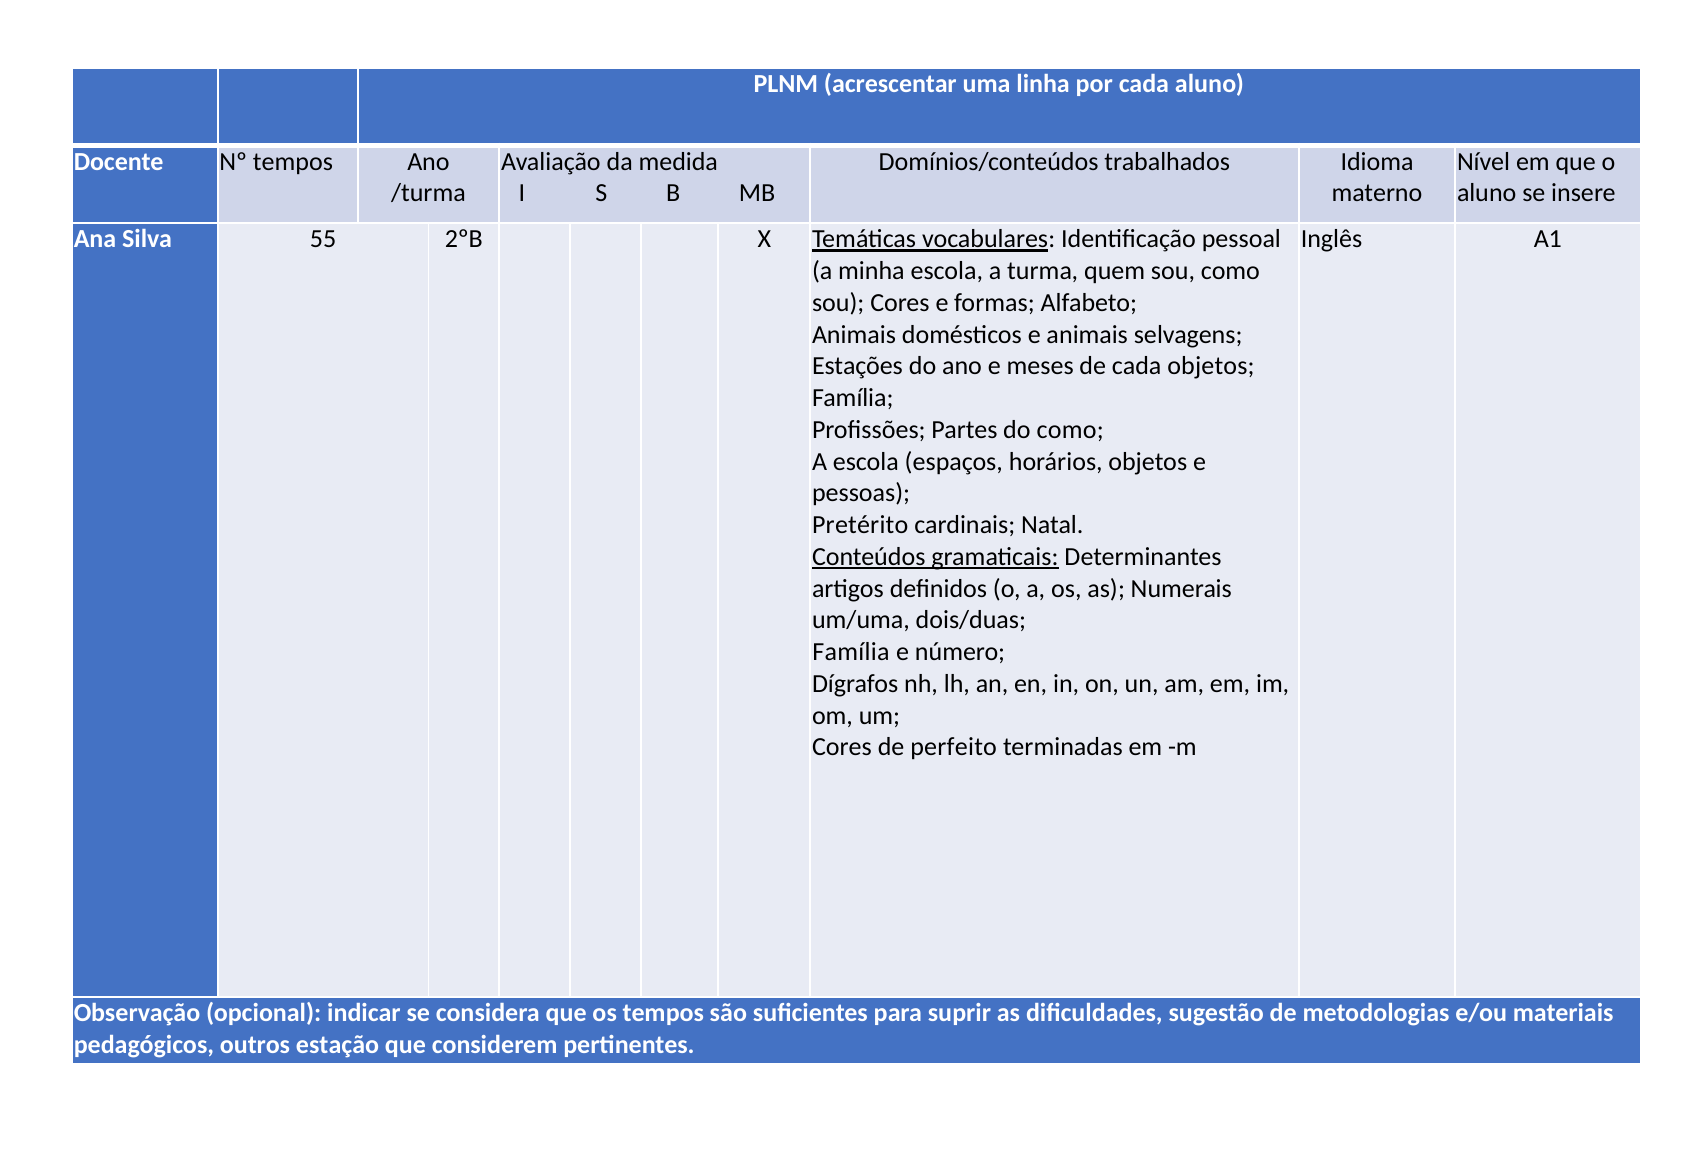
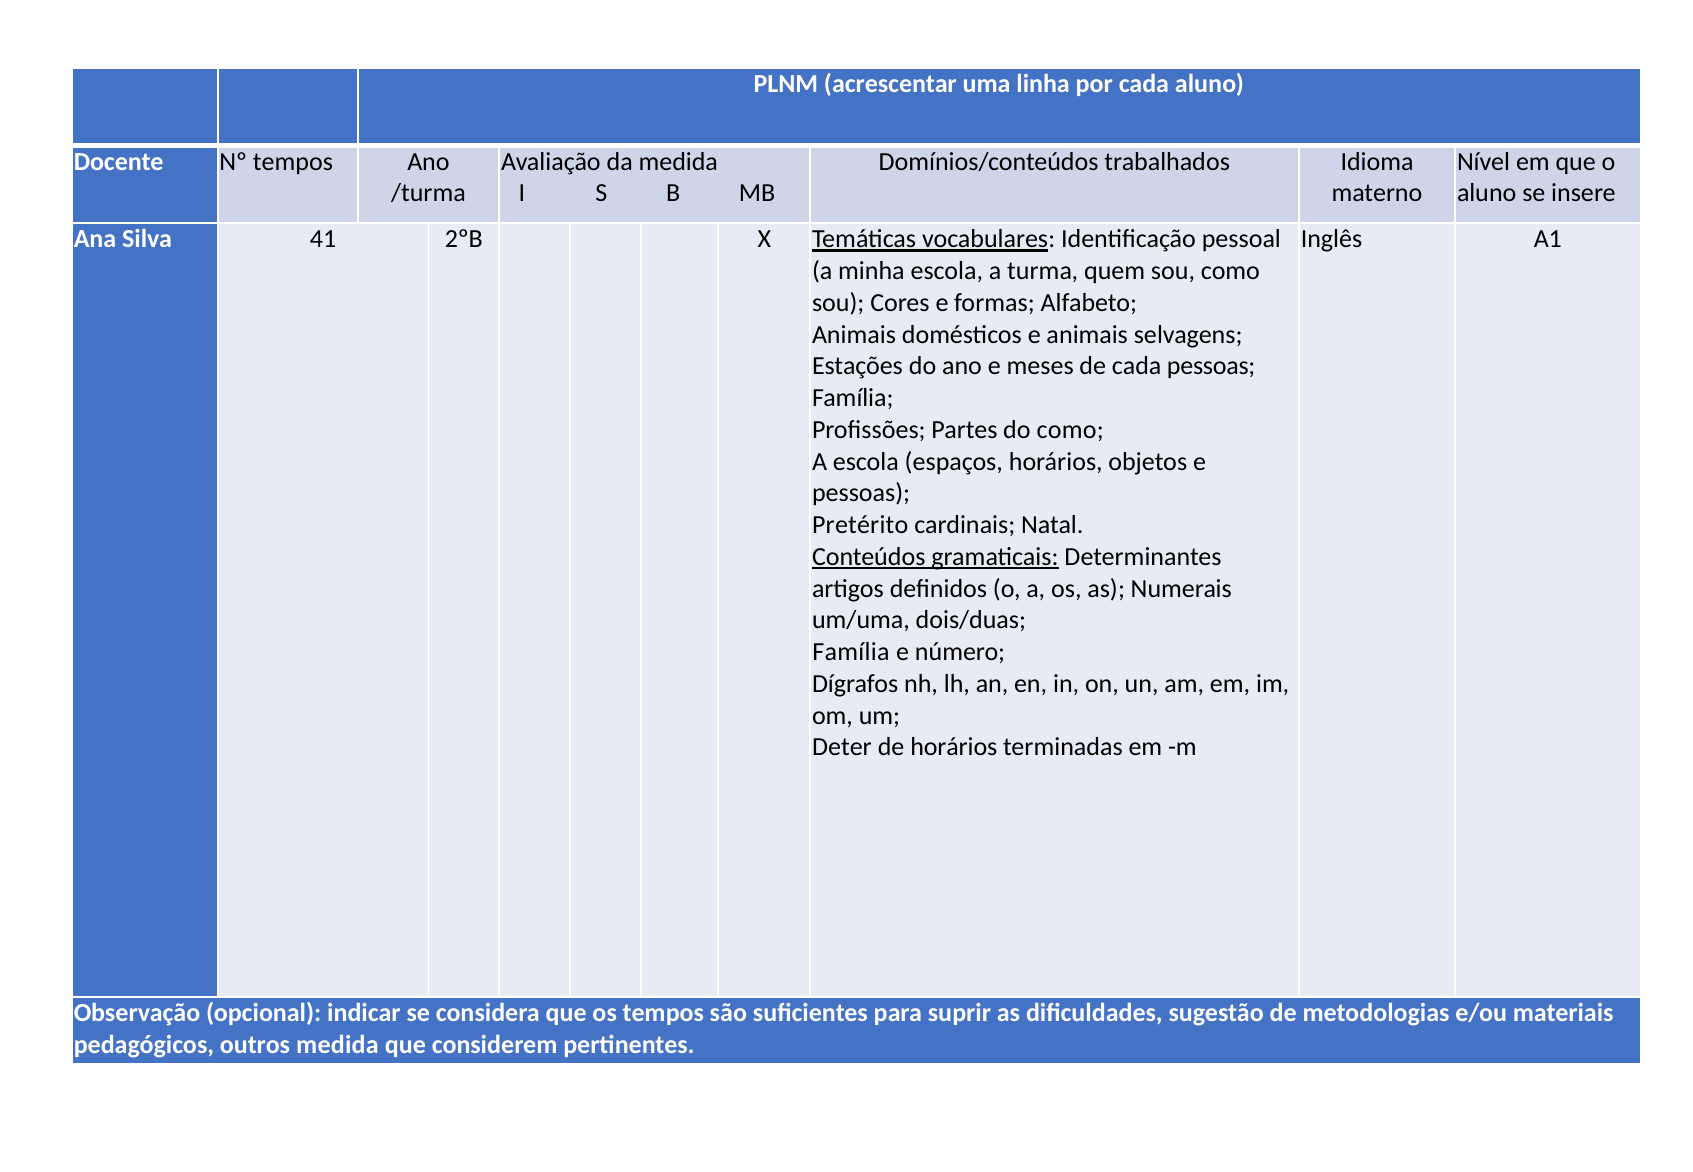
55: 55 -> 41
cada objetos: objetos -> pessoas
Cores at (842, 747): Cores -> Deter
de perfeito: perfeito -> horários
outros estação: estação -> medida
